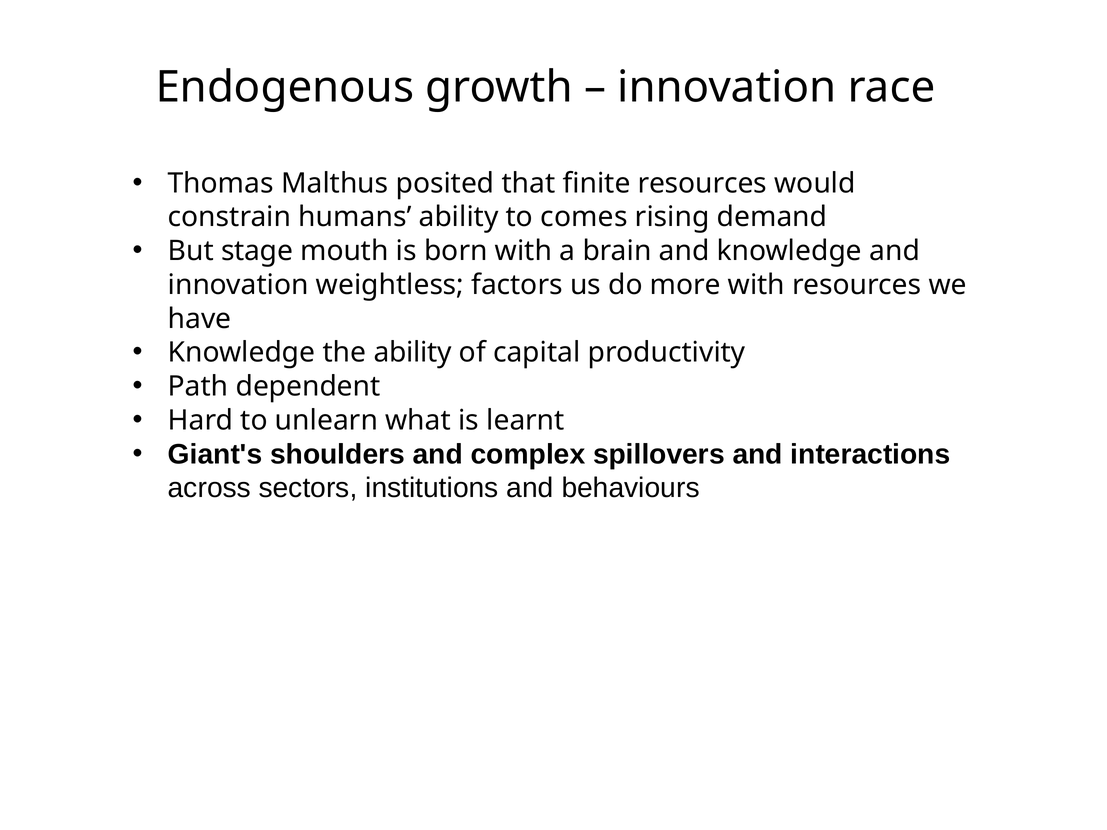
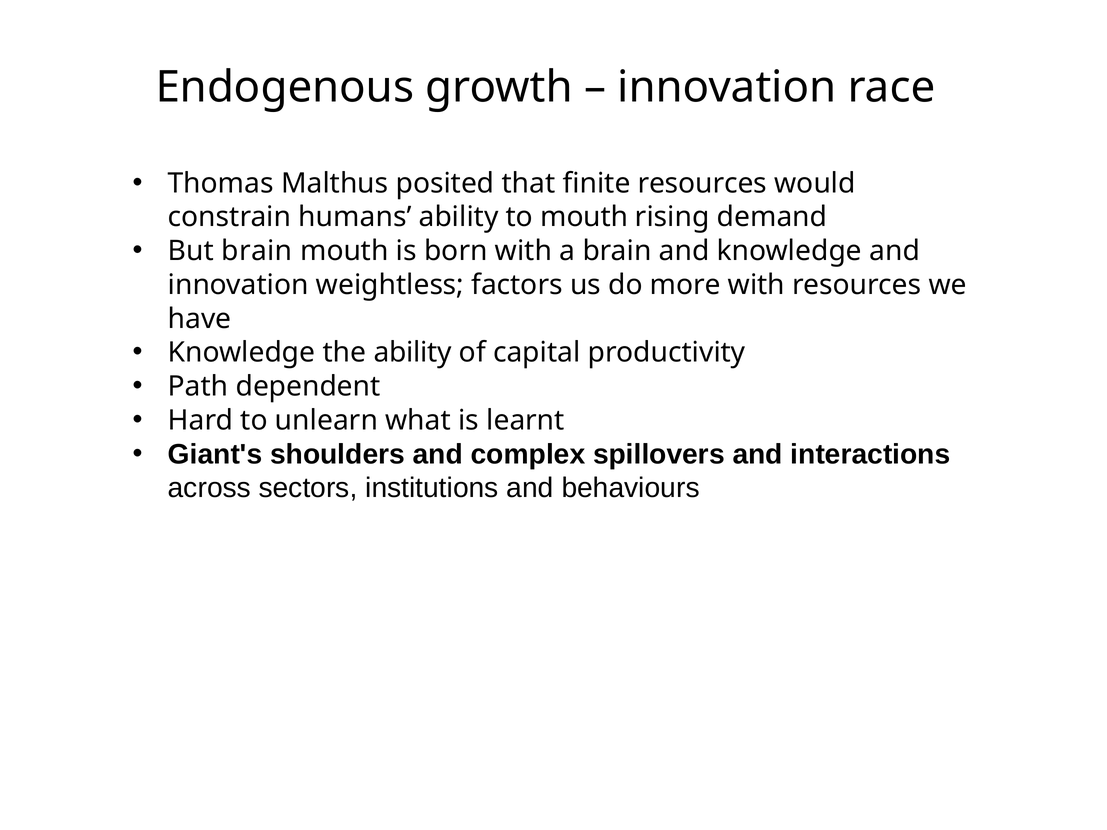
to comes: comes -> mouth
But stage: stage -> brain
